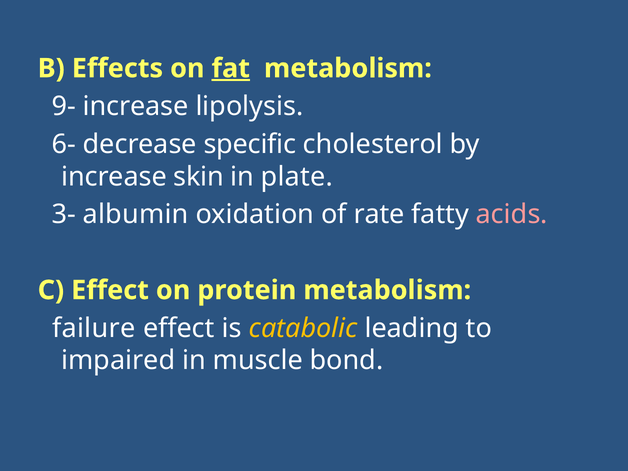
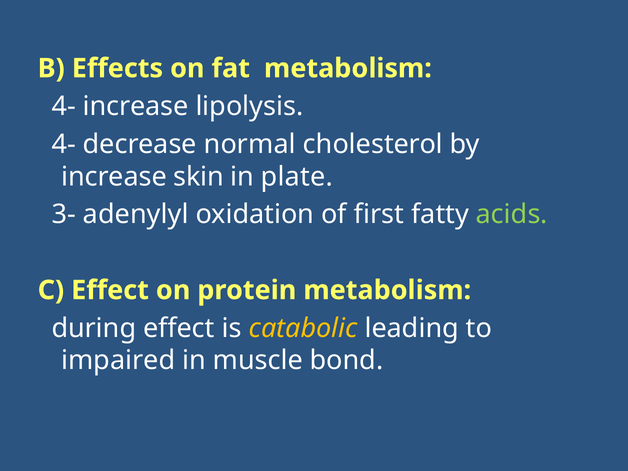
fat underline: present -> none
9- at (64, 106): 9- -> 4-
6- at (64, 144): 6- -> 4-
specific: specific -> normal
albumin: albumin -> adenylyl
rate: rate -> first
acids colour: pink -> light green
failure: failure -> during
